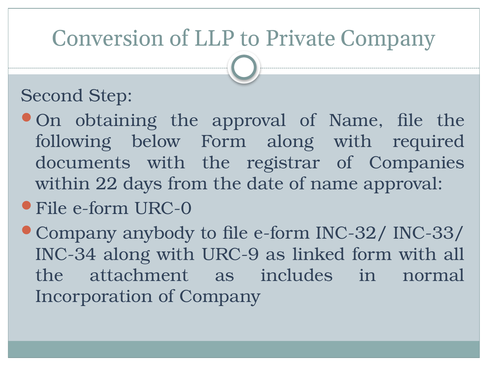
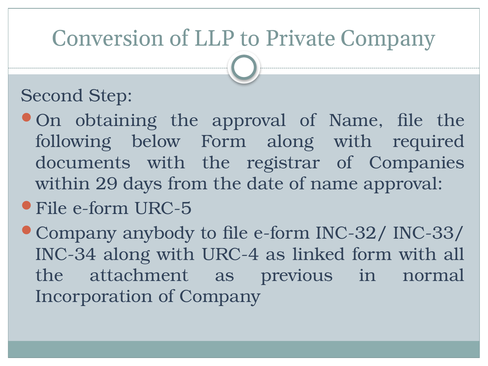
22: 22 -> 29
URC-0: URC-0 -> URC-5
URC-9: URC-9 -> URC-4
includes: includes -> previous
